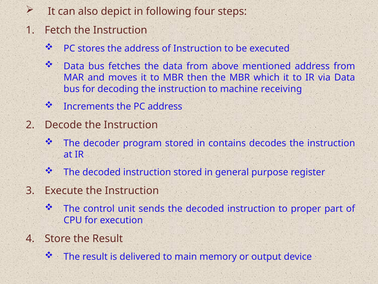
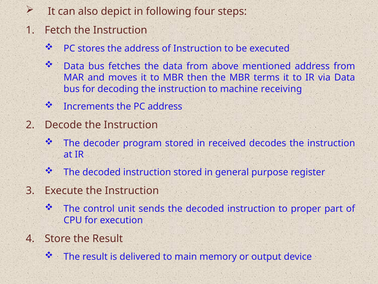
which: which -> terms
contains: contains -> received
